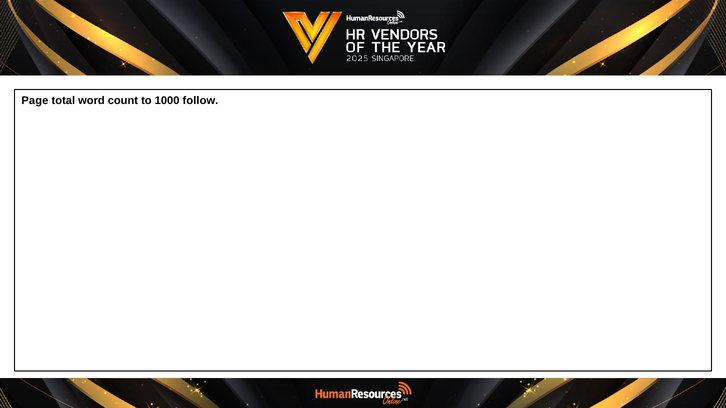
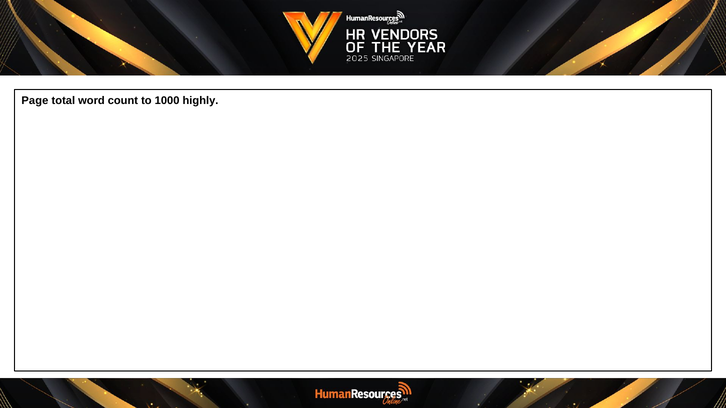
follow: follow -> highly
